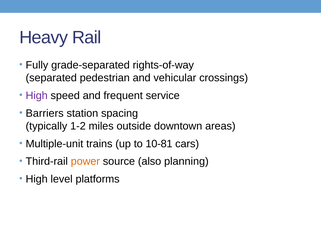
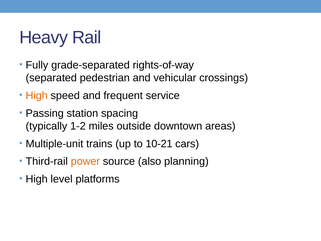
High at (37, 95) colour: purple -> orange
Barriers: Barriers -> Passing
10-81: 10-81 -> 10-21
